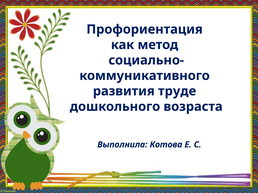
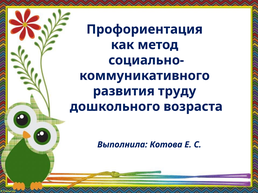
труде: труде -> труду
